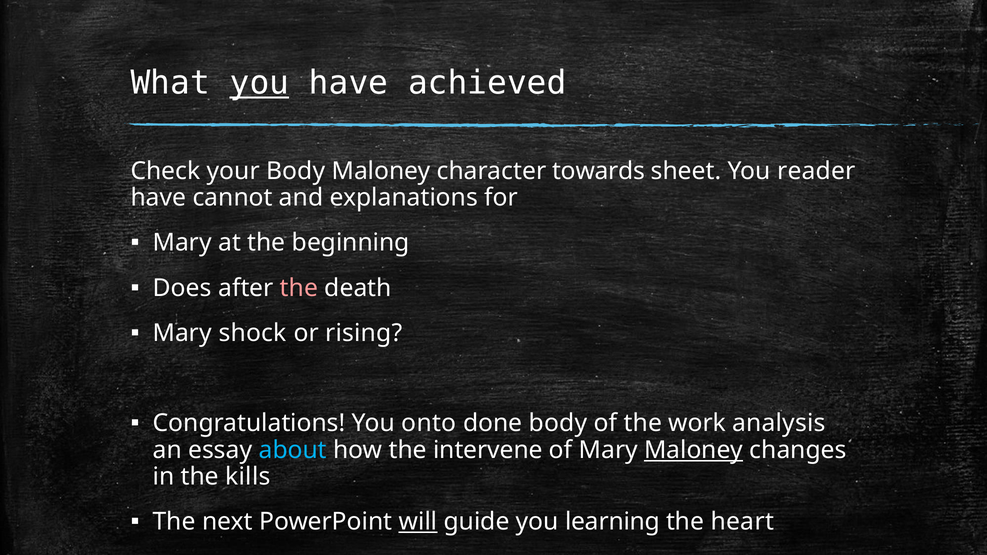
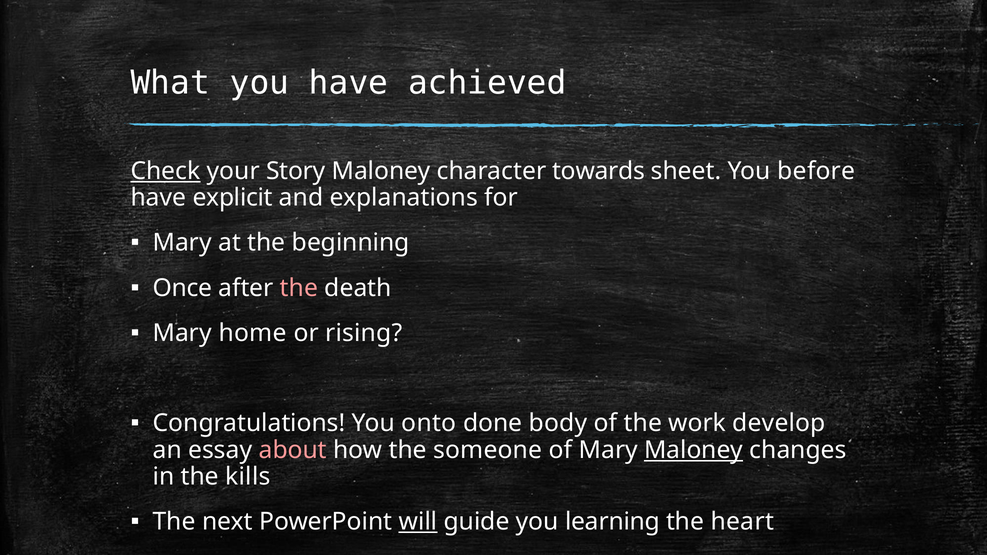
you at (259, 83) underline: present -> none
Check underline: none -> present
your Body: Body -> Story
reader: reader -> before
cannot: cannot -> explicit
Does: Does -> Once
shock: shock -> home
analysis: analysis -> develop
about colour: light blue -> pink
intervene: intervene -> someone
